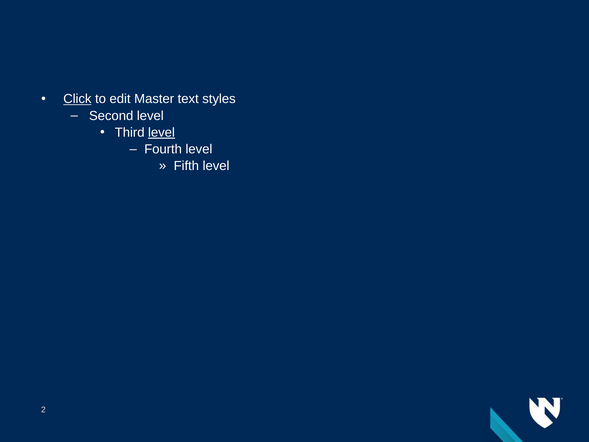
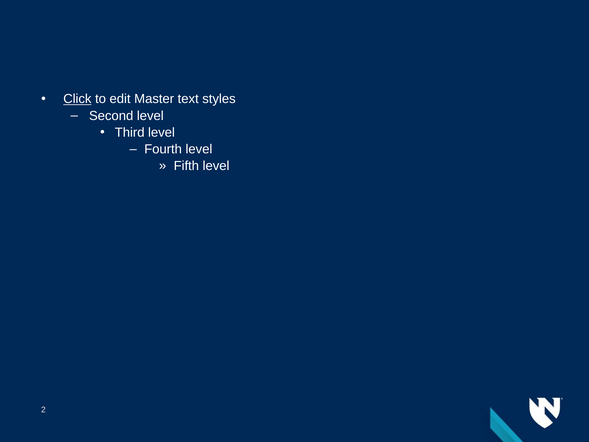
level at (161, 132) underline: present -> none
